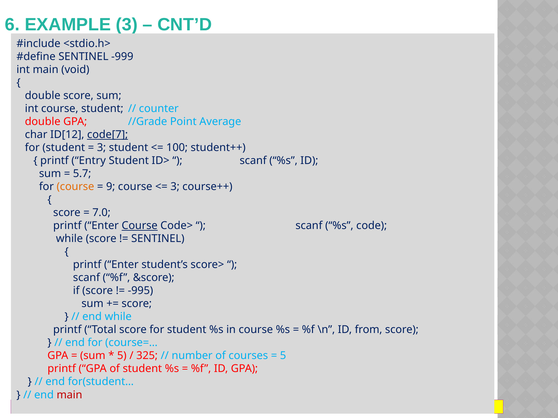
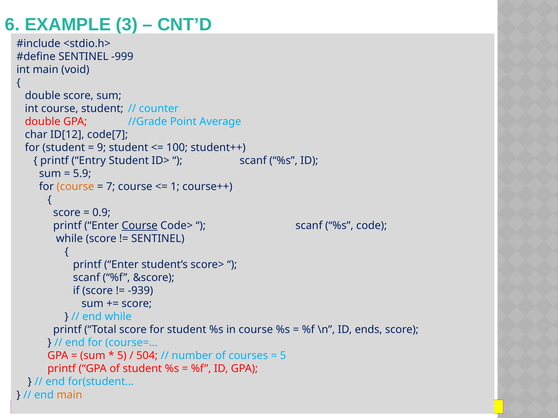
code[7 underline: present -> none
3 at (101, 148): 3 -> 9
5.7: 5.7 -> 5.9
9: 9 -> 7
3 at (175, 187): 3 -> 1
7.0: 7.0 -> 0.9
-995: -995 -> -939
from: from -> ends
325: 325 -> 504
main at (69, 395) colour: red -> orange
